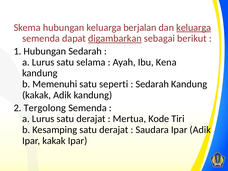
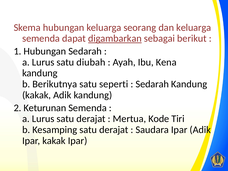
berjalan: berjalan -> seorang
keluarga at (194, 28) underline: present -> none
selama: selama -> diubah
Memenuhi: Memenuhi -> Berikutnya
Tergolong: Tergolong -> Keturunan
